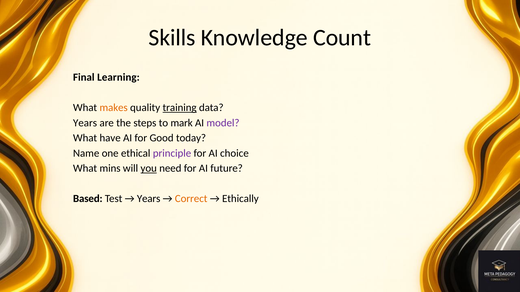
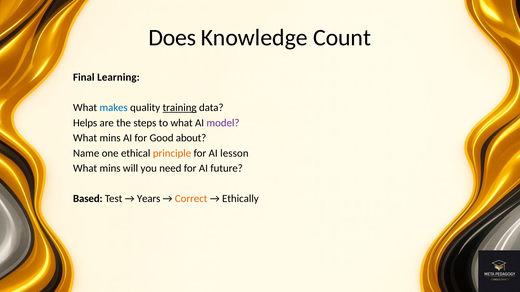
Skills: Skills -> Does
makes colour: orange -> blue
Years at (85, 123): Years -> Helps
to mark: mark -> what
have at (110, 138): have -> mins
today: today -> about
principle colour: purple -> orange
choice: choice -> lesson
you underline: present -> none
